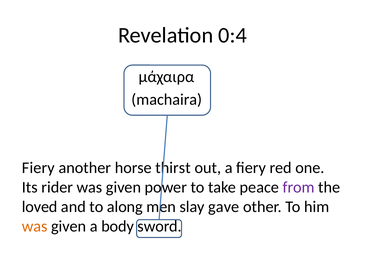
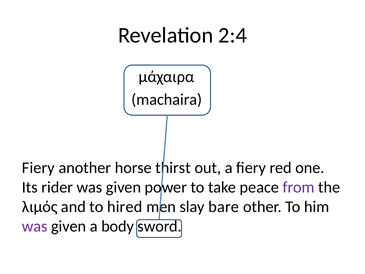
0:4: 0:4 -> 2:4
loved: loved -> λιμός
along: along -> hired
gave: gave -> bare
was at (35, 226) colour: orange -> purple
